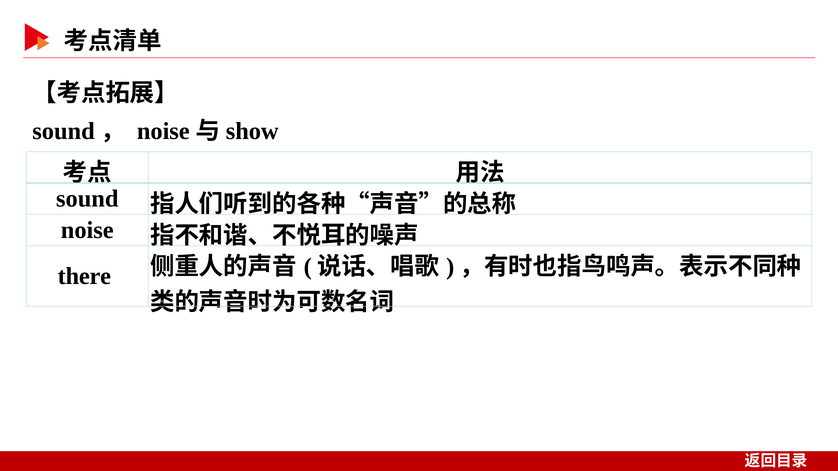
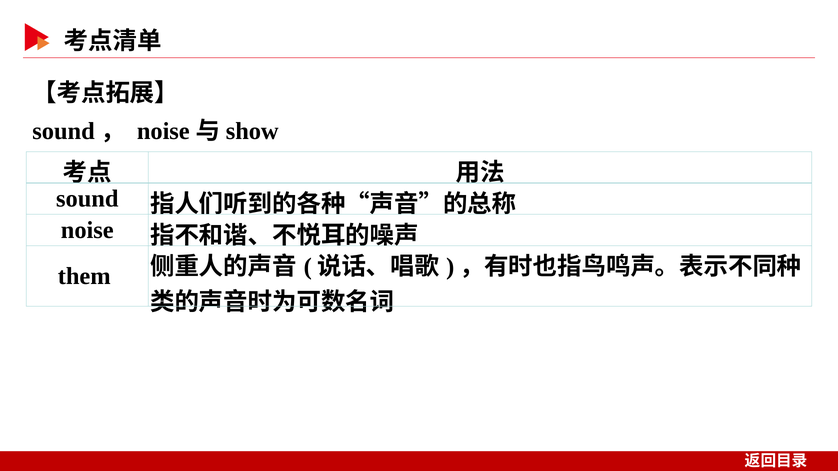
there: there -> them
